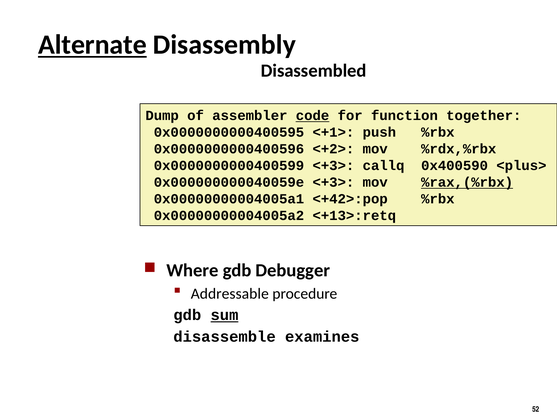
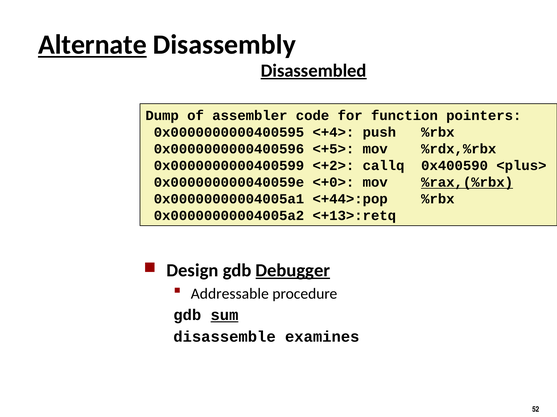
Disassembled underline: none -> present
code underline: present -> none
together: together -> pointers
<+1>: <+1> -> <+4>
<+2>: <+2> -> <+5>
0x0000000000400599 <+3>: <+3> -> <+2>
0x000000000040059e <+3>: <+3> -> <+0>
<+42>:pop: <+42>:pop -> <+44>:pop
Where: Where -> Design
Debugger underline: none -> present
